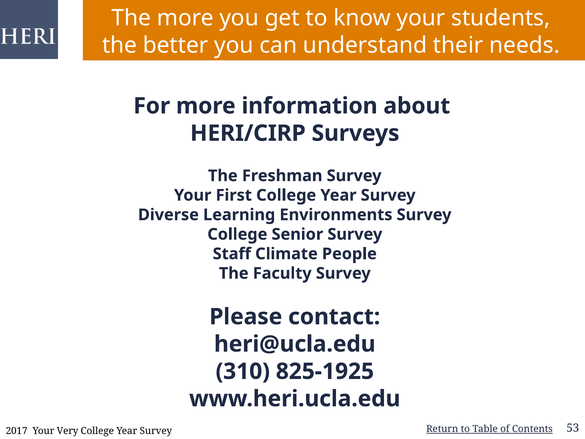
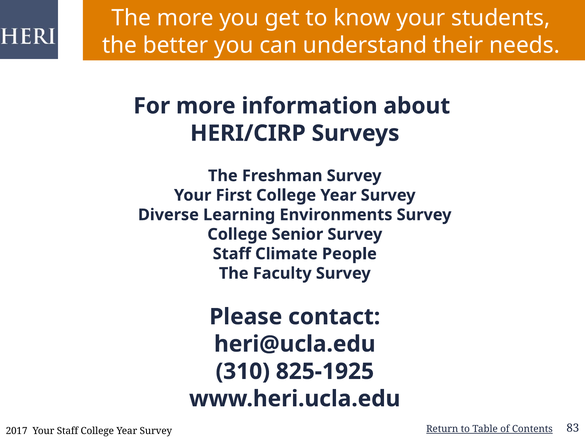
53: 53 -> 83
Your Very: Very -> Staff
